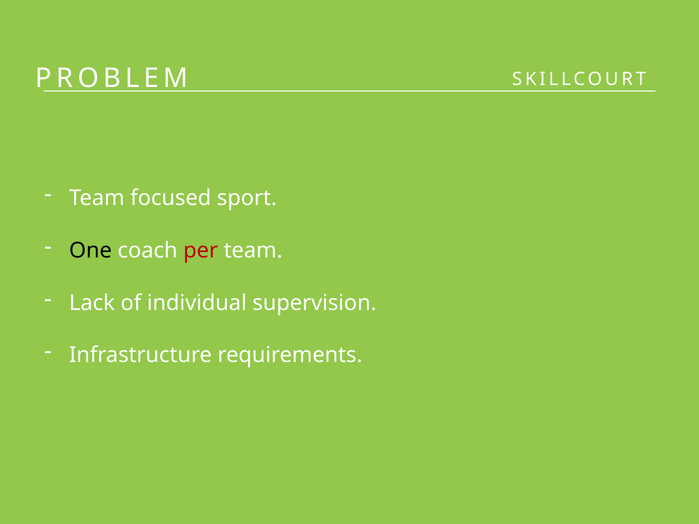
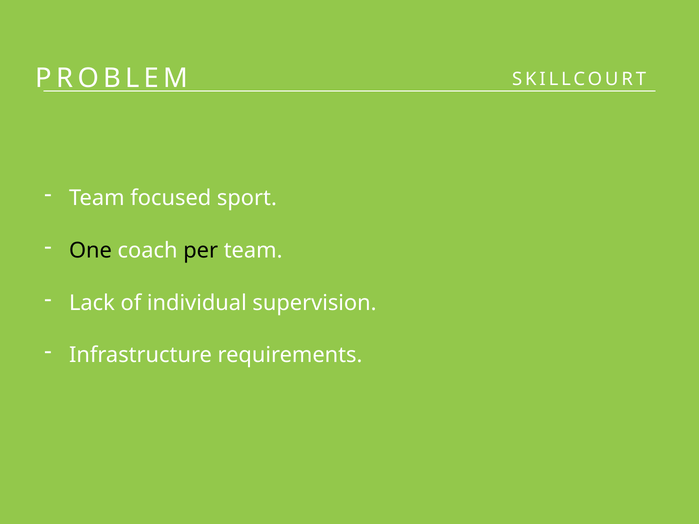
per colour: red -> black
